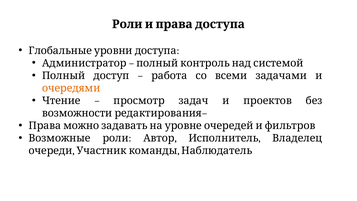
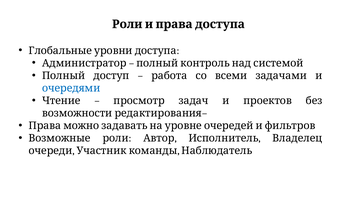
очередями colour: orange -> blue
